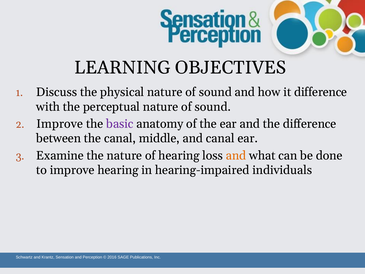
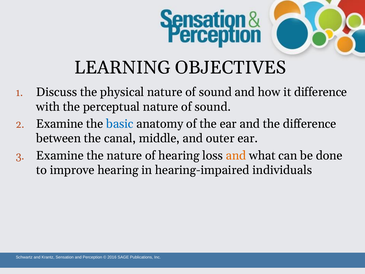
Improve at (60, 124): Improve -> Examine
basic colour: purple -> blue
and canal: canal -> outer
